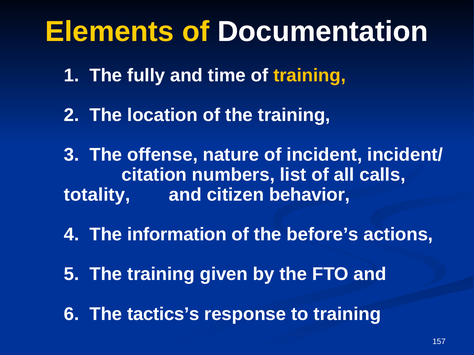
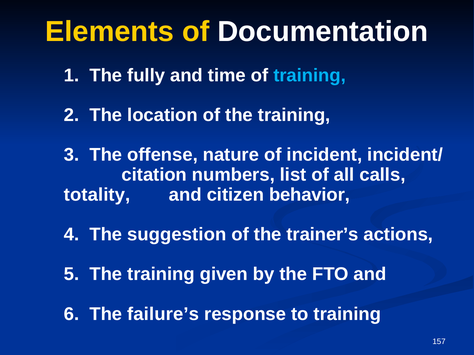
training at (310, 75) colour: yellow -> light blue
information: information -> suggestion
before’s: before’s -> trainer’s
tactics’s: tactics’s -> failure’s
